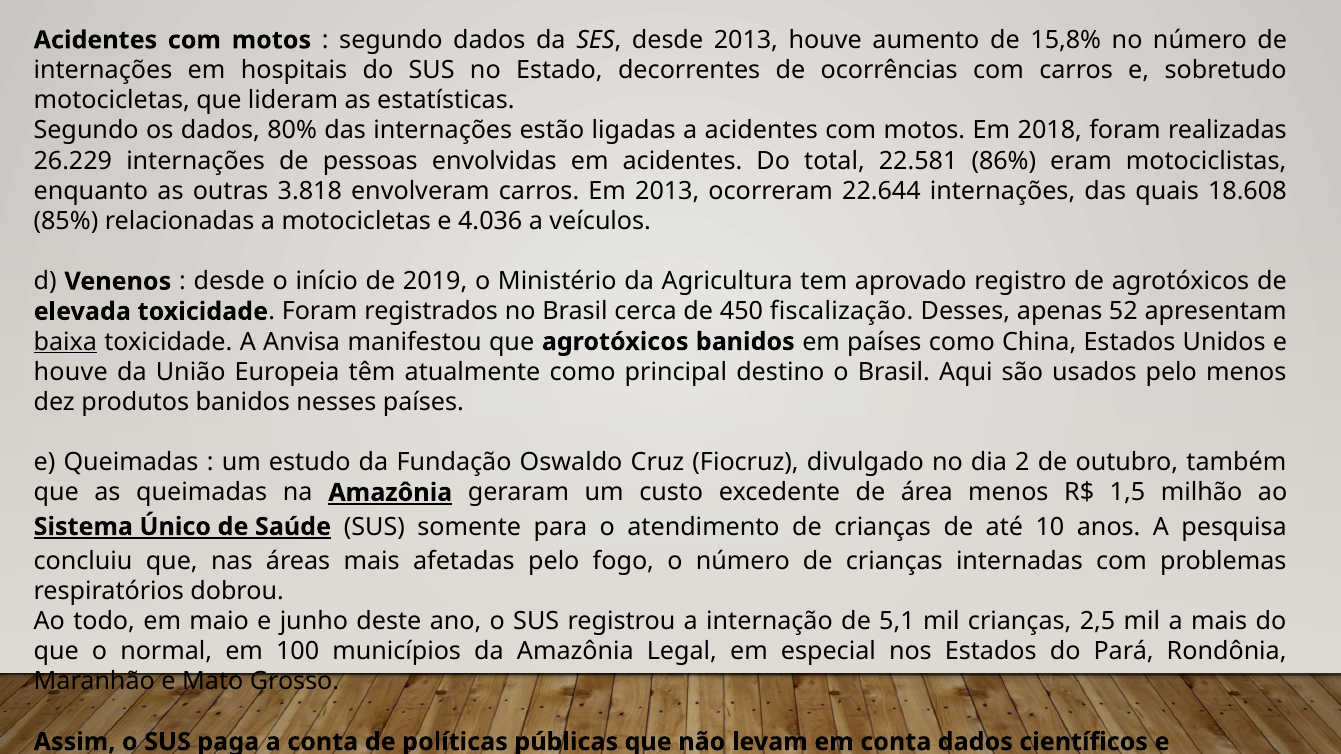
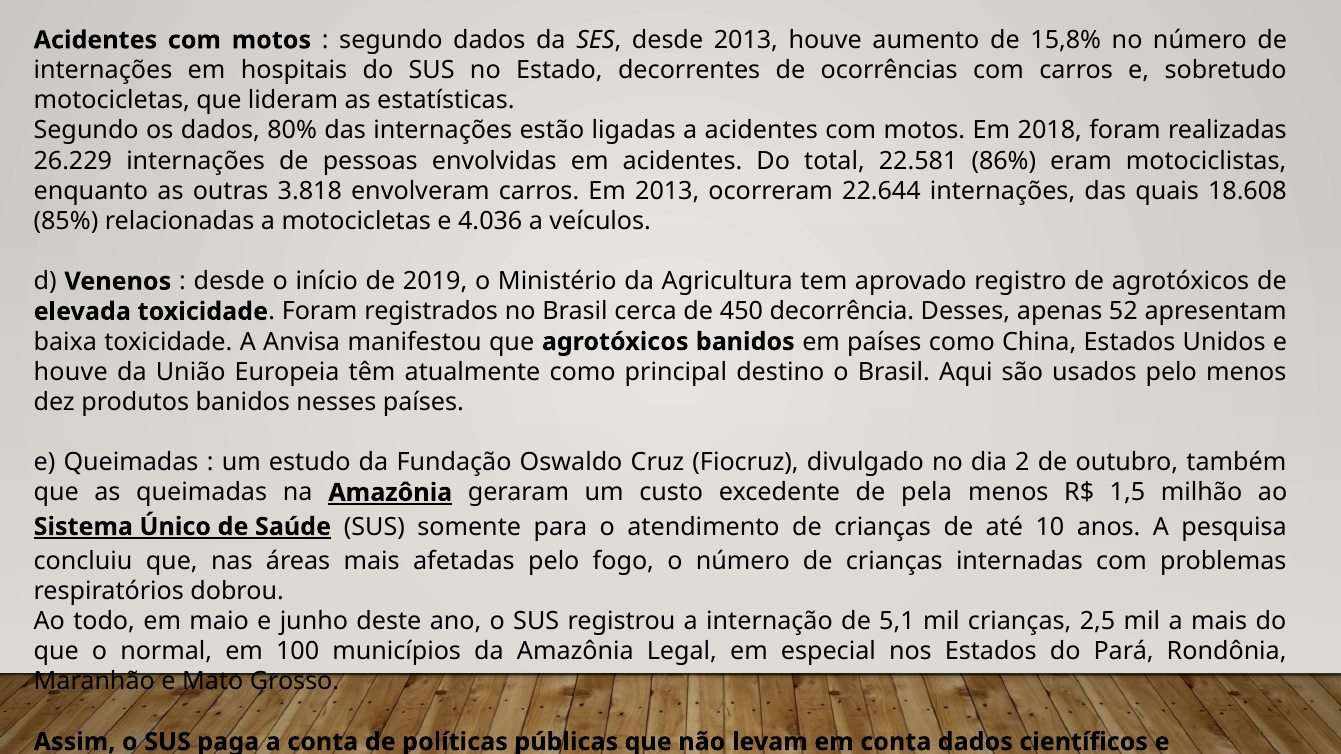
fiscalização: fiscalização -> decorrência
baixa underline: present -> none
área: área -> pela
